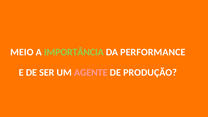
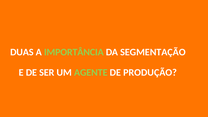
MEIO: MEIO -> DUAS
PERFORMANCE: PERFORMANCE -> SEGMENTAÇÃO
AGENTE colour: pink -> light green
